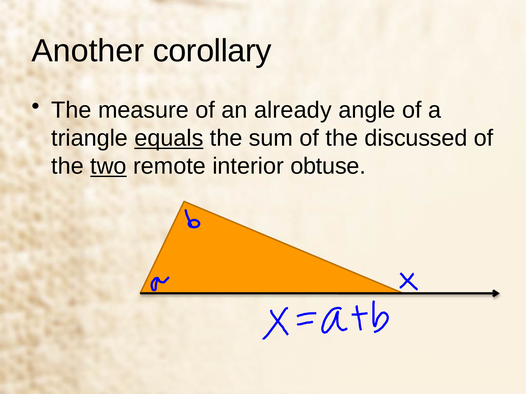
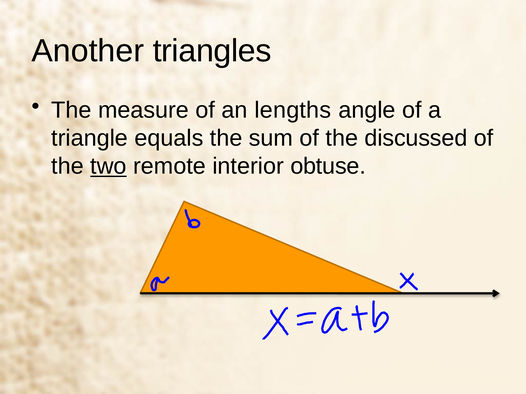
corollary: corollary -> triangles
already: already -> lengths
equals underline: present -> none
